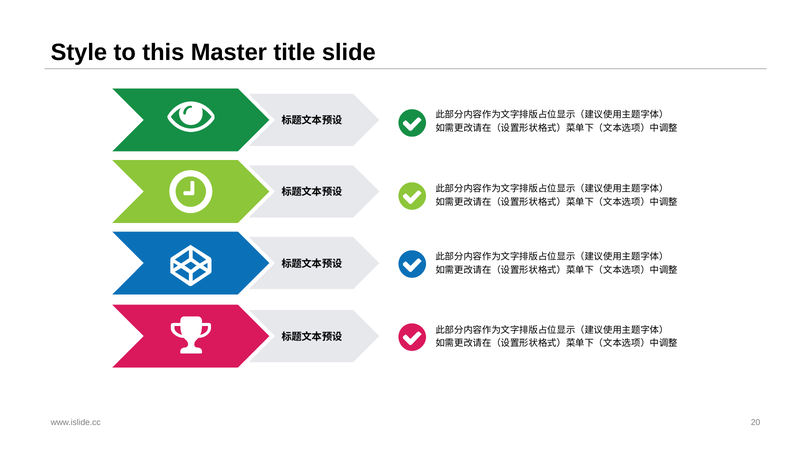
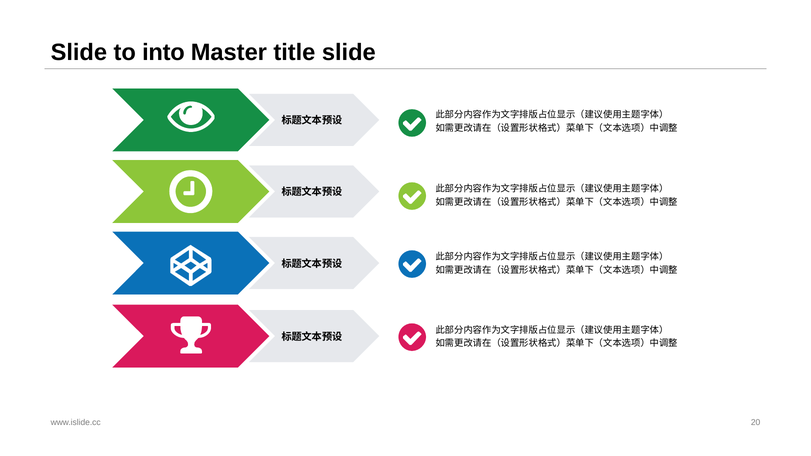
Style at (79, 52): Style -> Slide
this: this -> into
